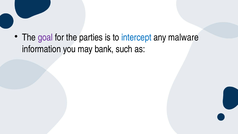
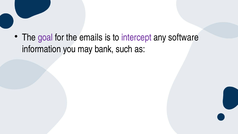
parties: parties -> emails
intercept colour: blue -> purple
malware: malware -> software
